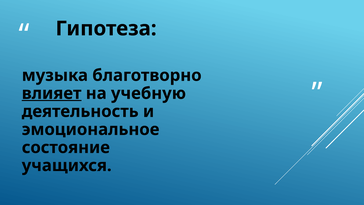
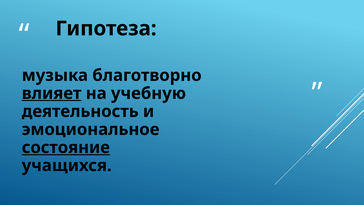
состояние underline: none -> present
